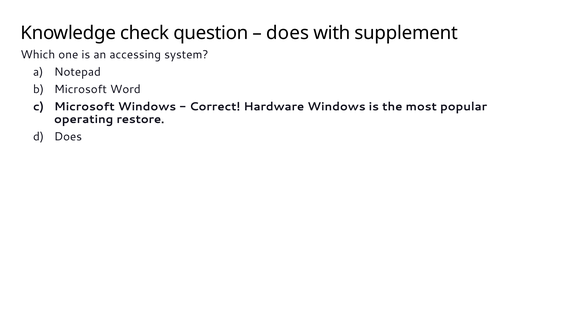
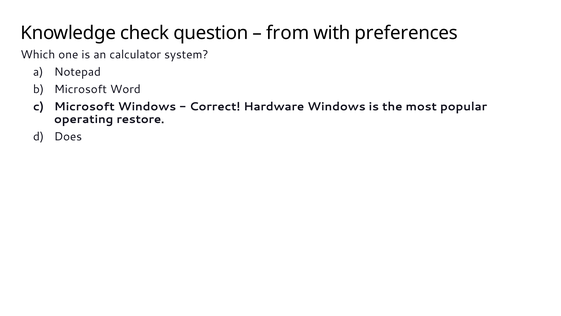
does at (288, 33): does -> from
supplement: supplement -> preferences
accessing: accessing -> calculator
